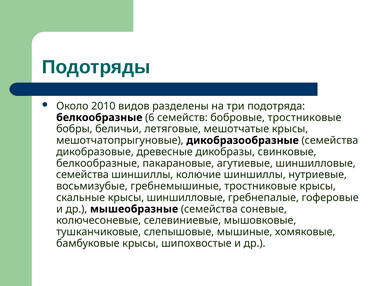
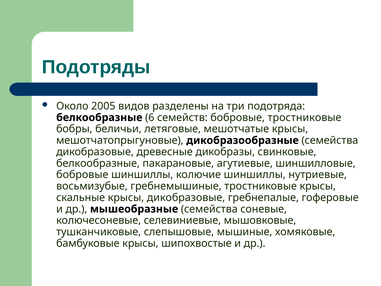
2010: 2010 -> 2005
семейства at (82, 175): семейства -> бобровые
крысы шиншилловые: шиншилловые -> дикобразовые
